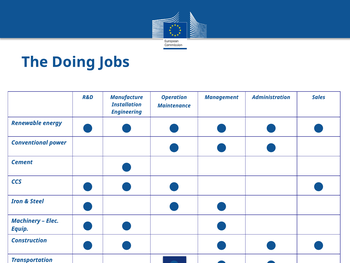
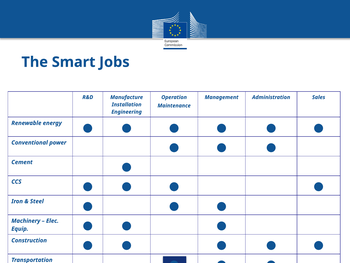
Doing: Doing -> Smart
